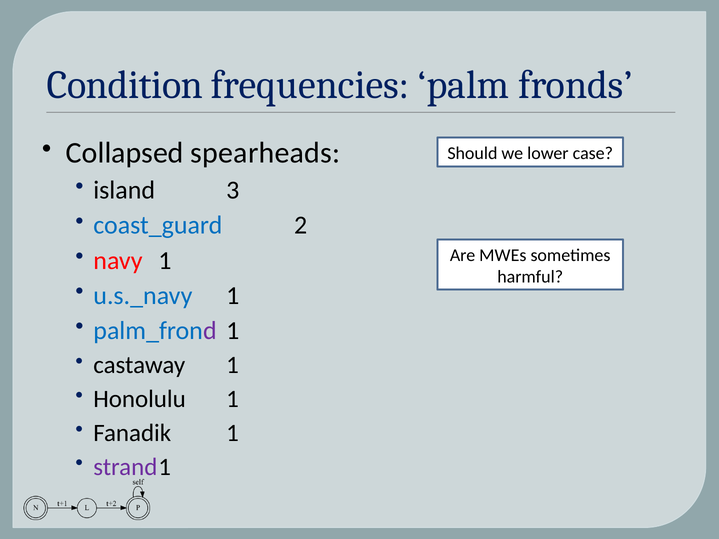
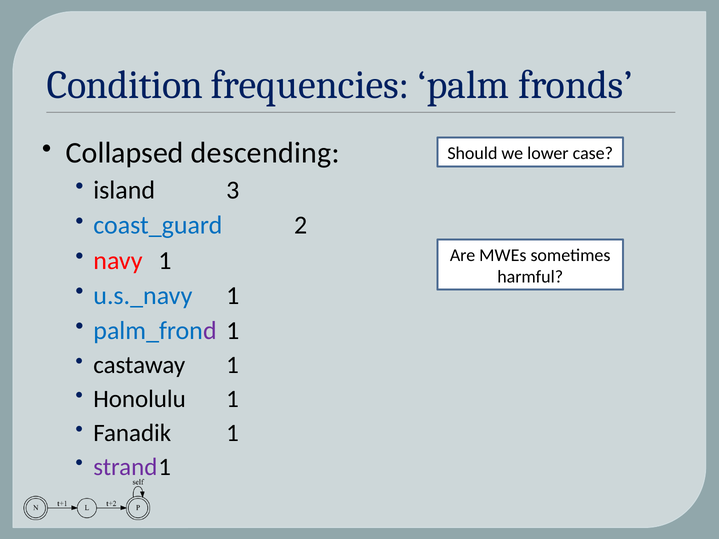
spearheads: spearheads -> descending
